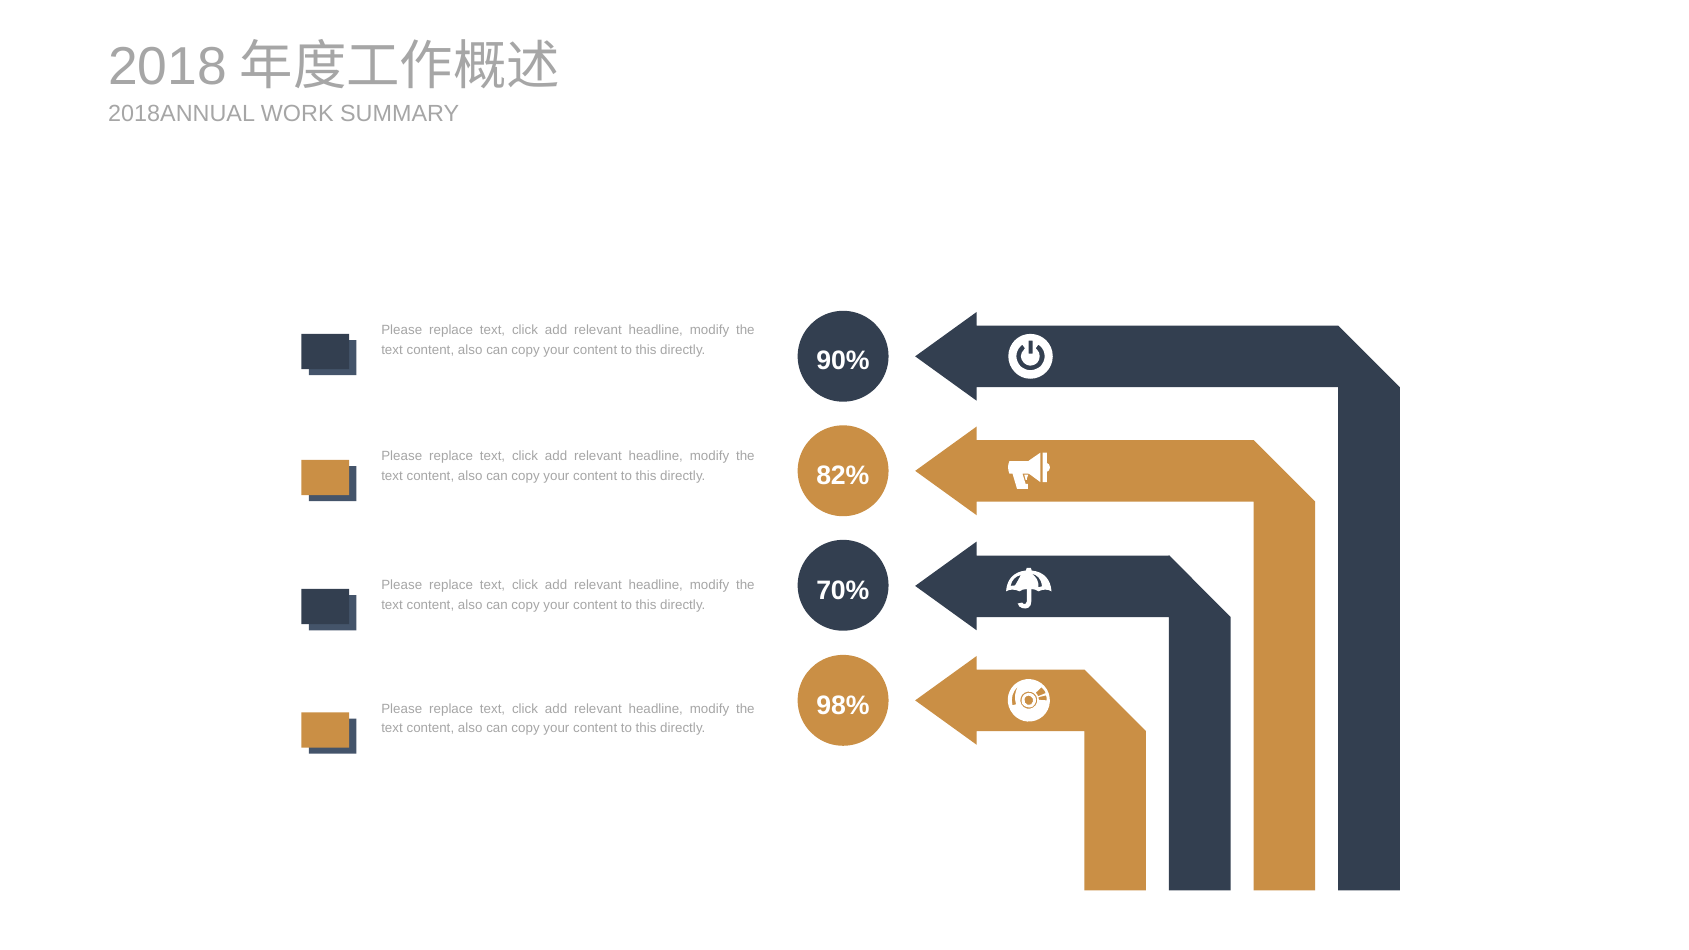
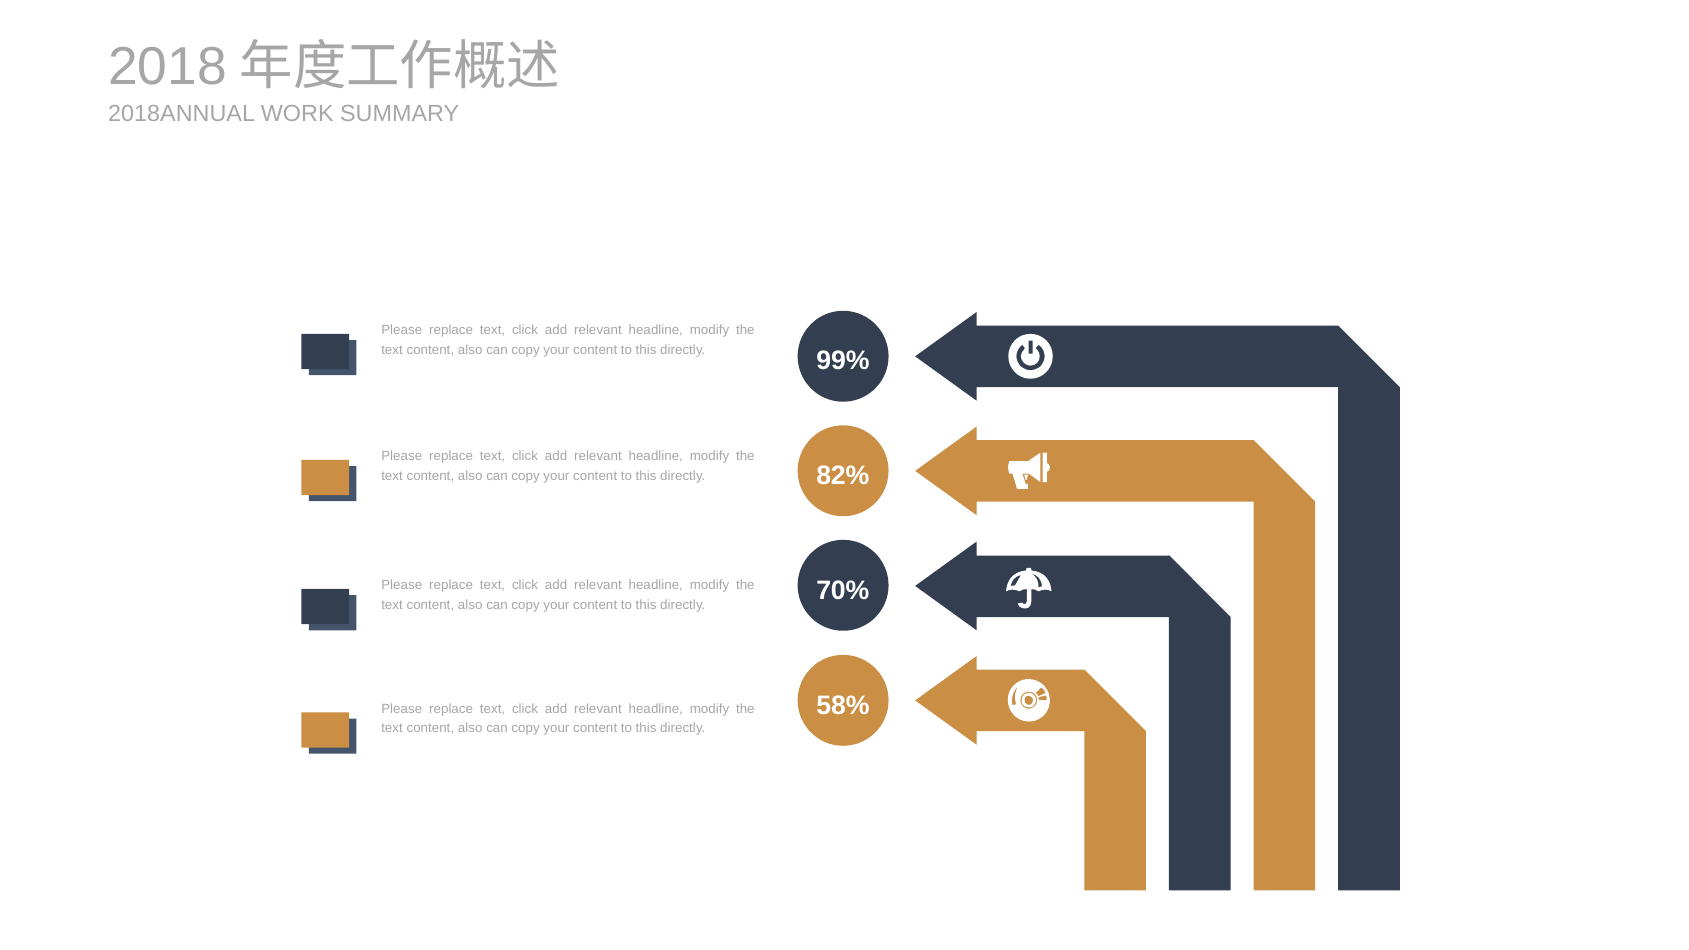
90%: 90% -> 99%
98%: 98% -> 58%
